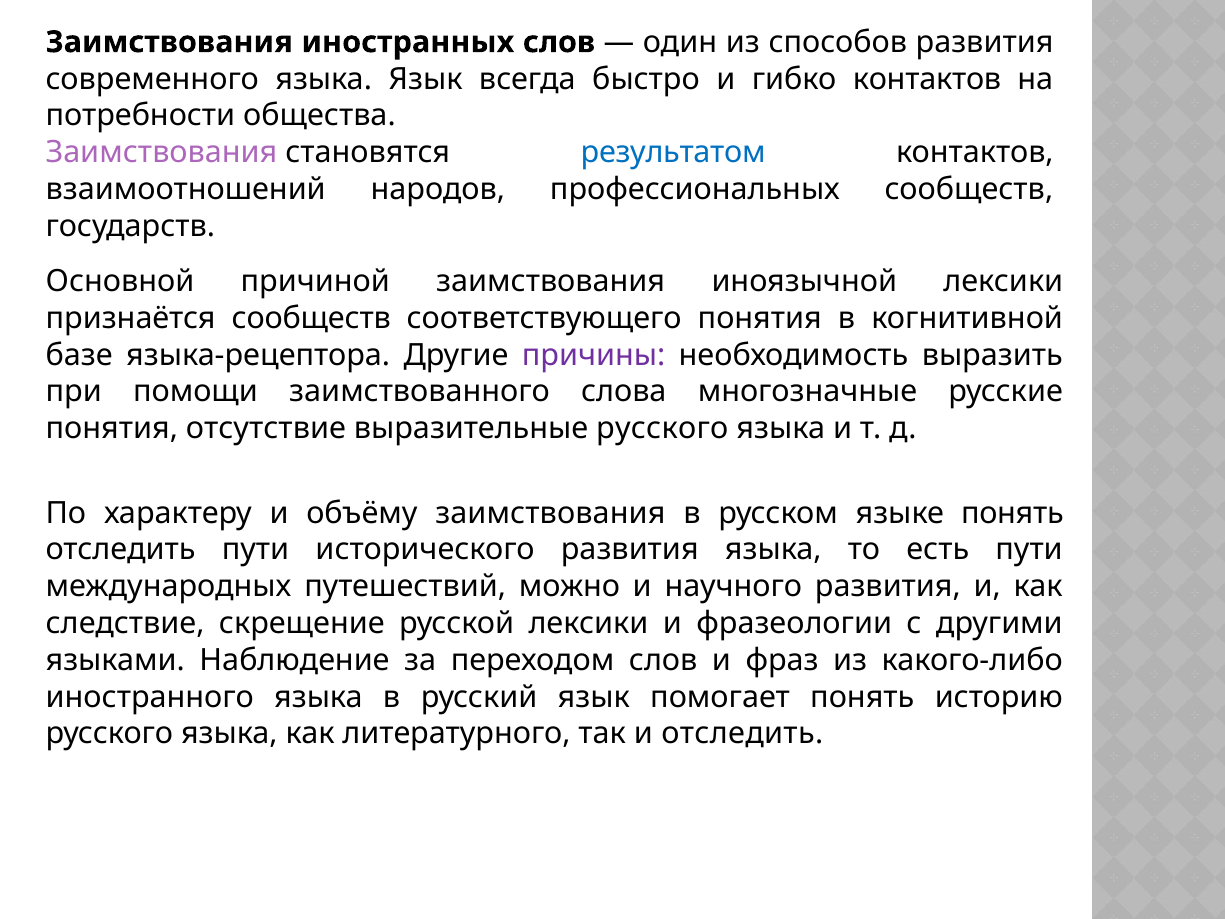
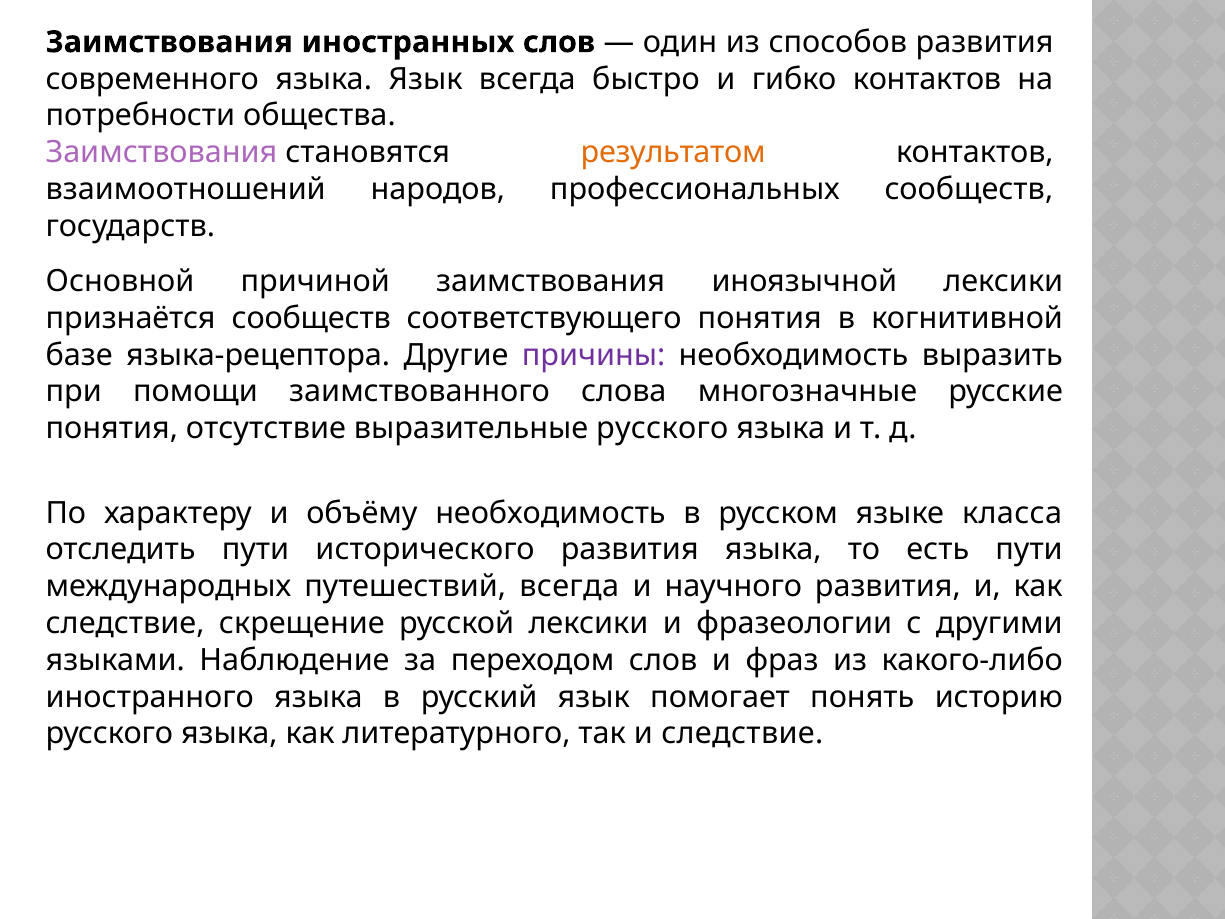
результатом colour: blue -> orange
объёму заимствования: заимствования -> необходимость
языке понять: понять -> класса
путешествий можно: можно -> всегда
и отследить: отследить -> следствие
